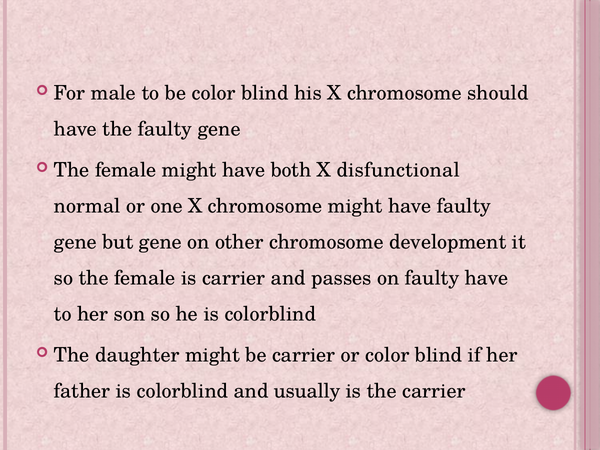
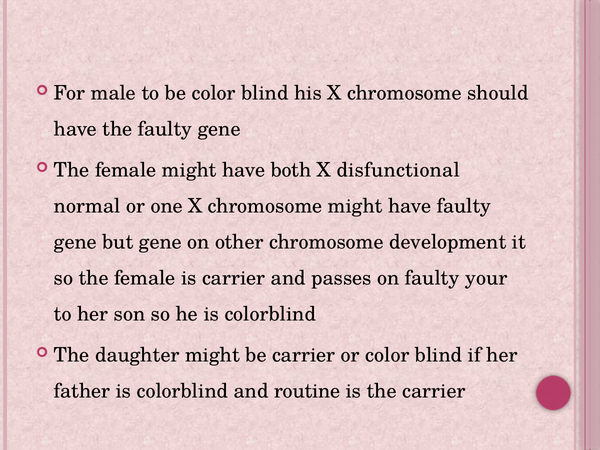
faulty have: have -> your
usually: usually -> routine
